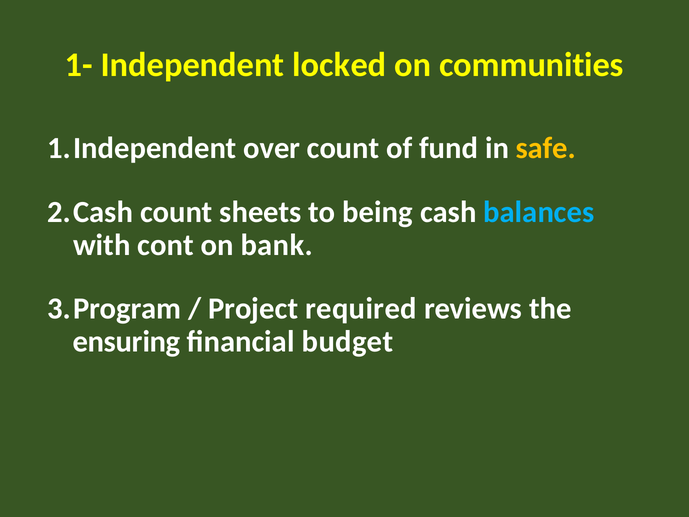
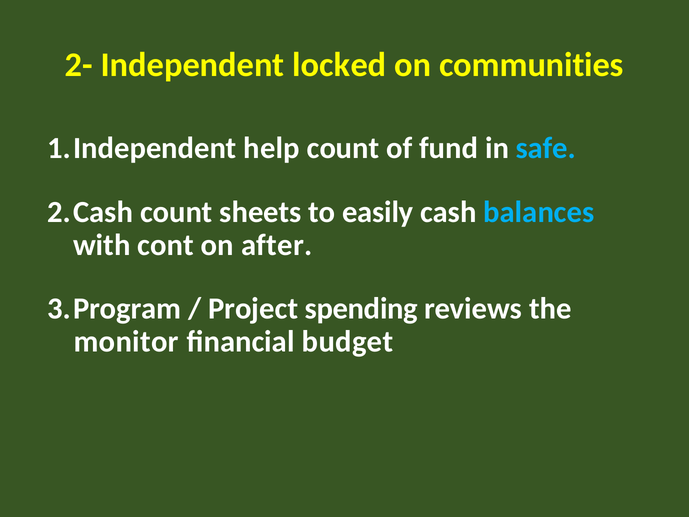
1-: 1- -> 2-
over: over -> help
safe colour: yellow -> light blue
being: being -> easily
bank: bank -> after
required: required -> spending
ensuring: ensuring -> monitor
